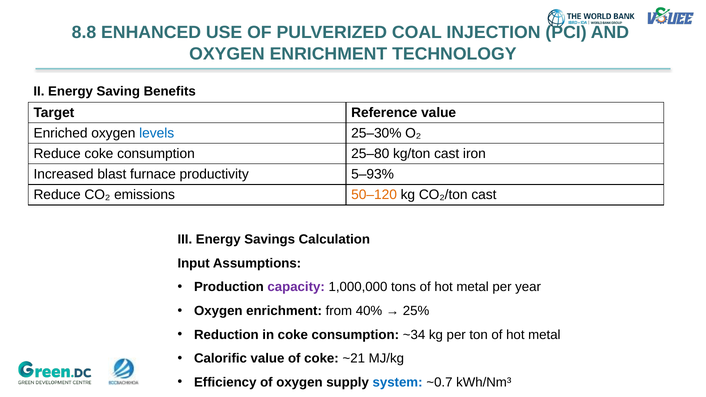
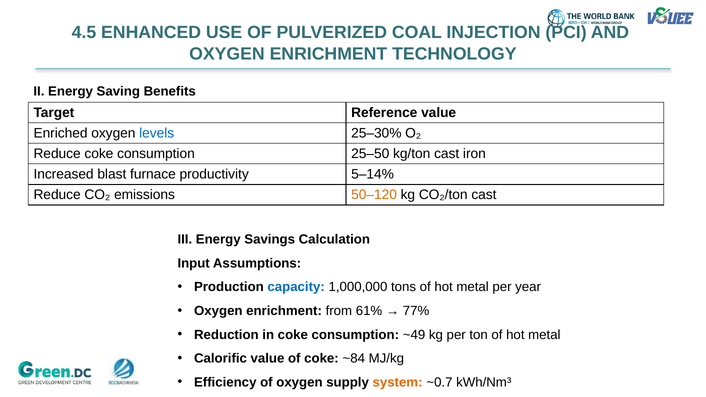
8.8: 8.8 -> 4.5
25–80: 25–80 -> 25–50
5–93%: 5–93% -> 5–14%
capacity colour: purple -> blue
40%: 40% -> 61%
25%: 25% -> 77%
~34: ~34 -> ~49
~21: ~21 -> ~84
system colour: blue -> orange
